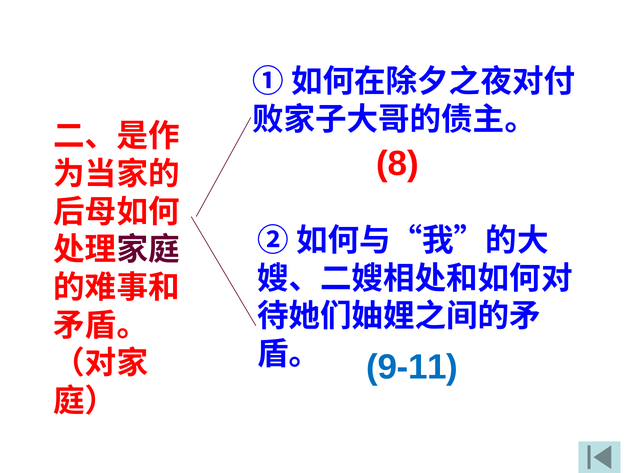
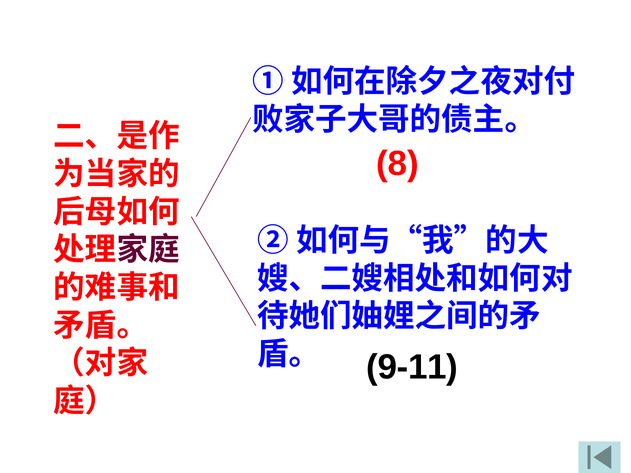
9-11 colour: blue -> black
